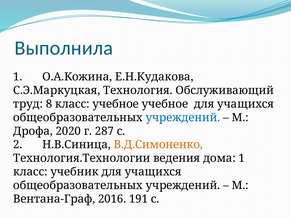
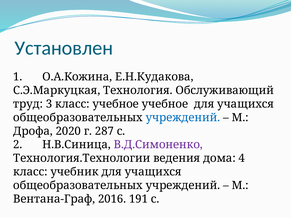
Выполнила: Выполнила -> Установлен
8: 8 -> 3
В.Д.Симоненко colour: orange -> purple
дома 1: 1 -> 4
